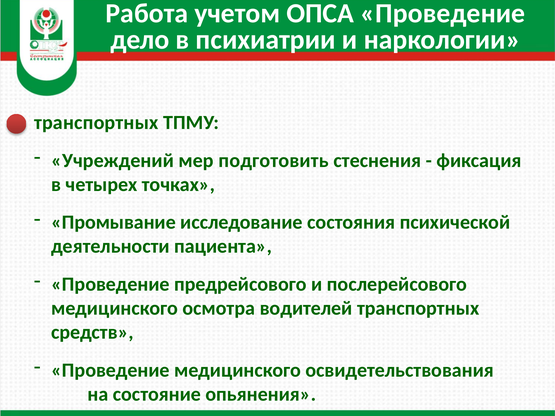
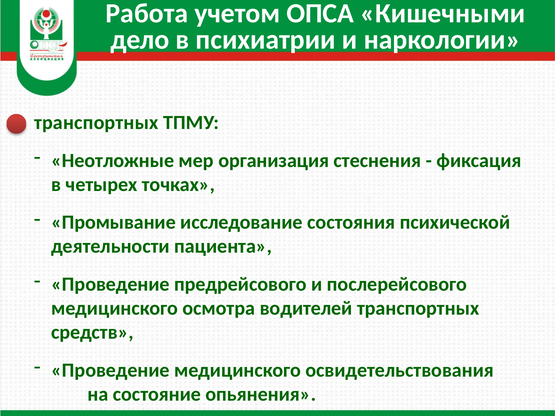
ОПСА Проведение: Проведение -> Кишечными
Учреждений: Учреждений -> Неотложные
подготовить: подготовить -> организация
